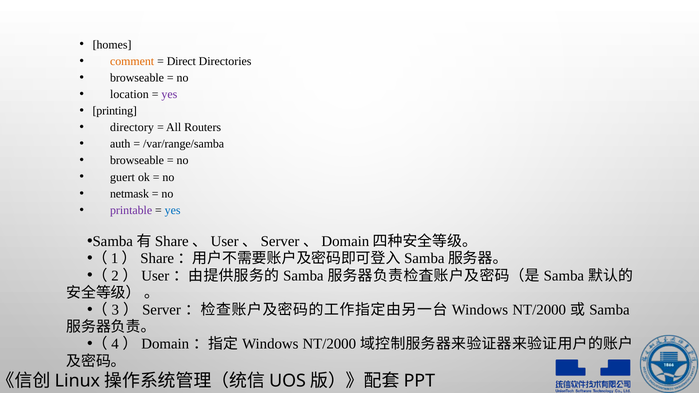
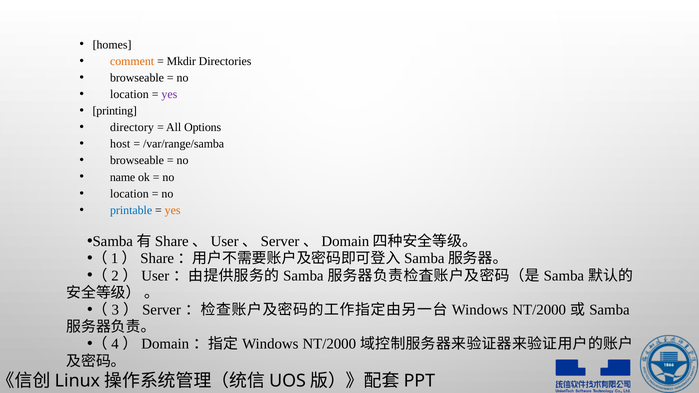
Direct: Direct -> Mkdir
Routers: Routers -> Options
auth: auth -> host
guert: guert -> name
netmask at (129, 194): netmask -> location
printable colour: purple -> blue
yes at (173, 210) colour: blue -> orange
